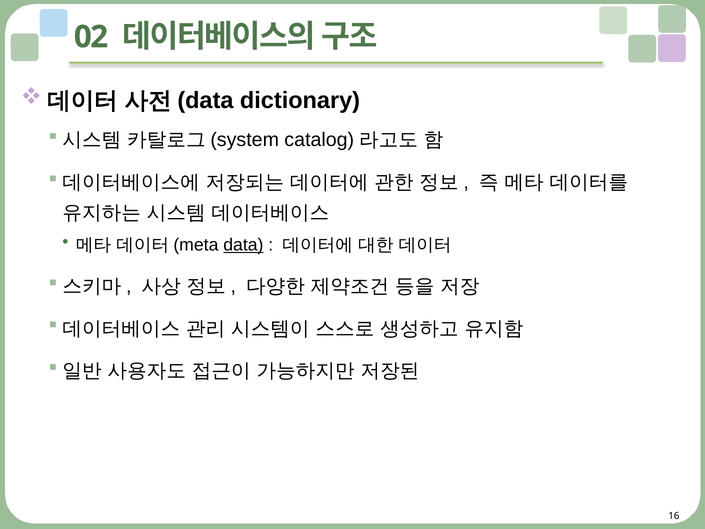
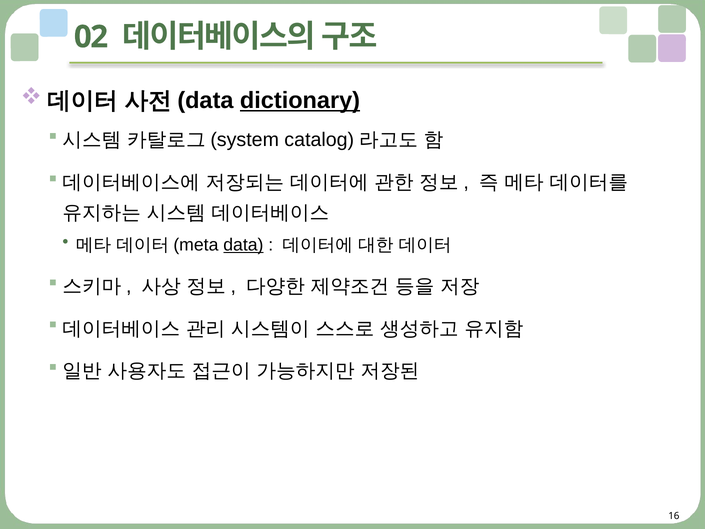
dictionary underline: none -> present
